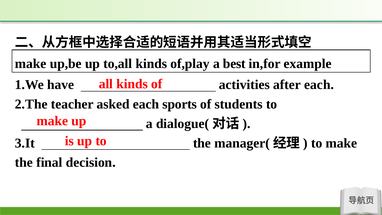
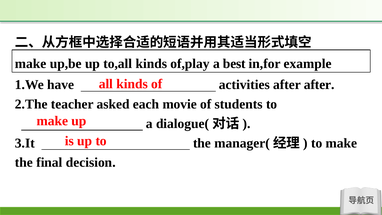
after each: each -> after
sports: sports -> movie
